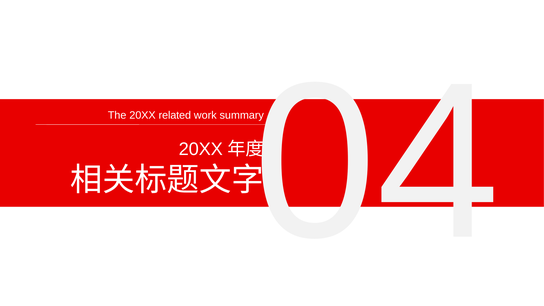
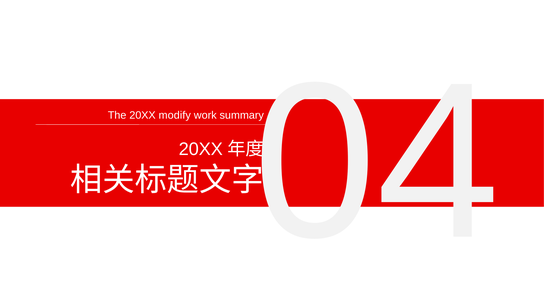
related: related -> modify
